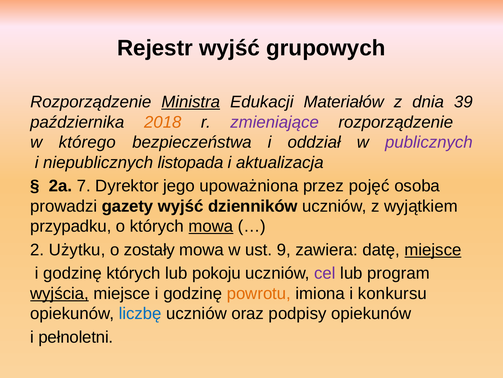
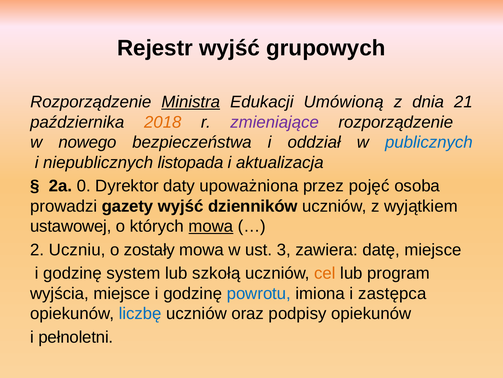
Materiałów: Materiałów -> Umówioną
39: 39 -> 21
którego: którego -> nowego
publicznych colour: purple -> blue
7: 7 -> 0
jego: jego -> daty
przypadku: przypadku -> ustawowej
Użytku: Użytku -> Uczniu
9: 9 -> 3
miejsce at (433, 249) underline: present -> none
godzinę których: których -> system
pokoju: pokoju -> szkołą
cel colour: purple -> orange
wyjścia underline: present -> none
powrotu colour: orange -> blue
konkursu: konkursu -> zastępca
